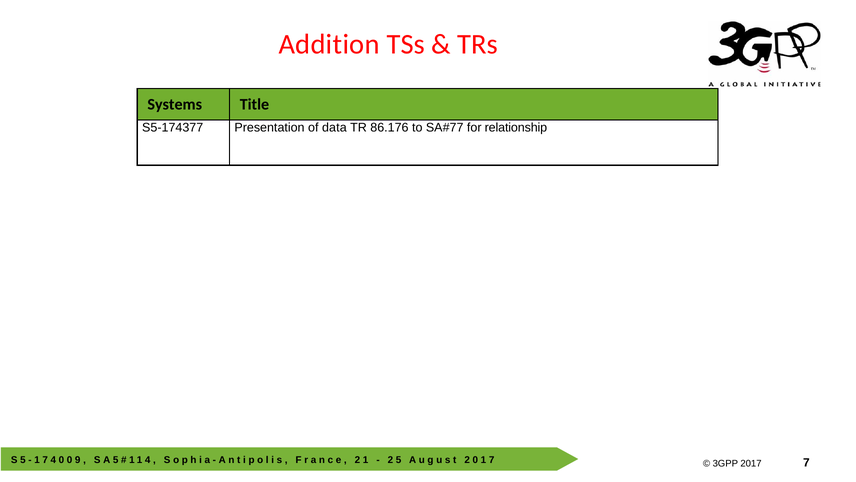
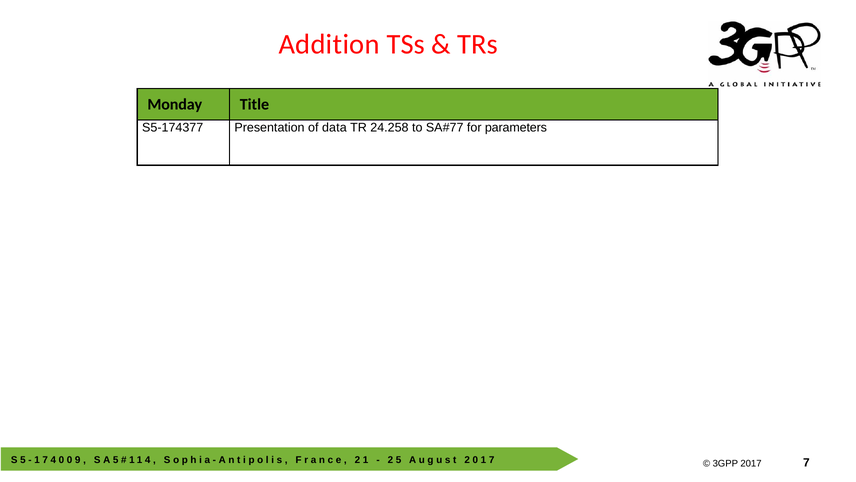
Systems: Systems -> Monday
86.176: 86.176 -> 24.258
relationship: relationship -> parameters
